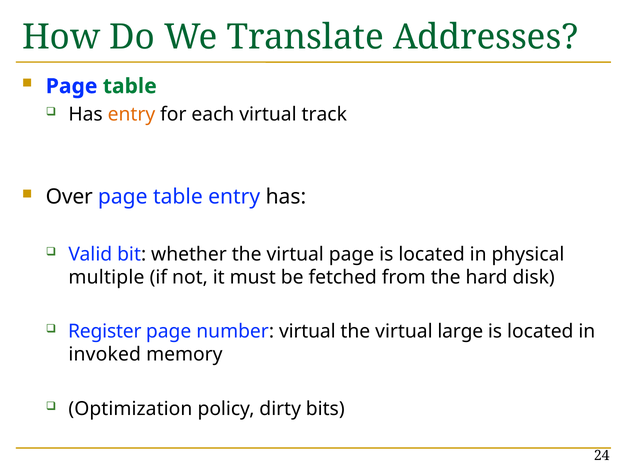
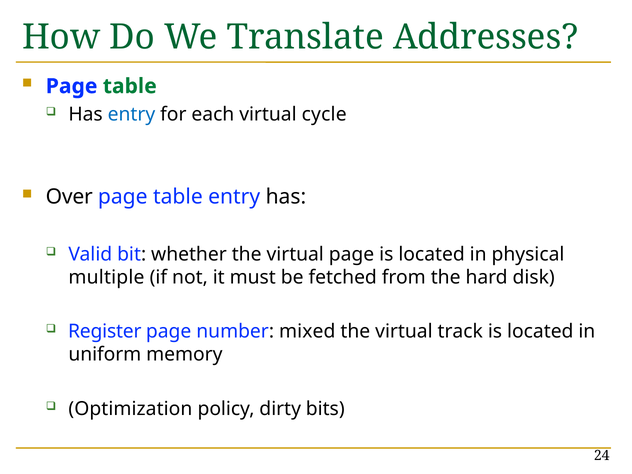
entry at (131, 114) colour: orange -> blue
track: track -> cycle
number virtual: virtual -> mixed
large: large -> track
invoked: invoked -> uniform
